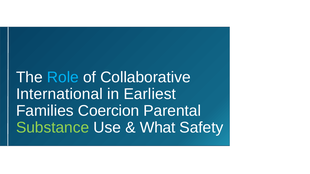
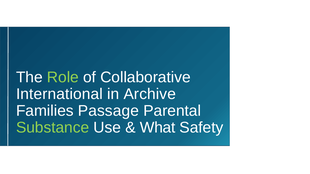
Role colour: light blue -> light green
Earliest: Earliest -> Archive
Coercion: Coercion -> Passage
